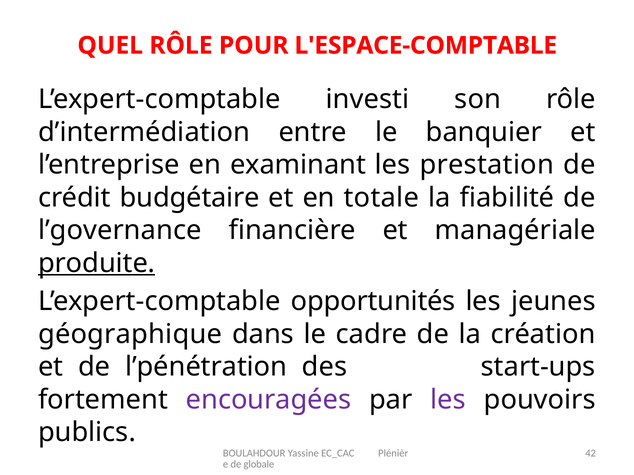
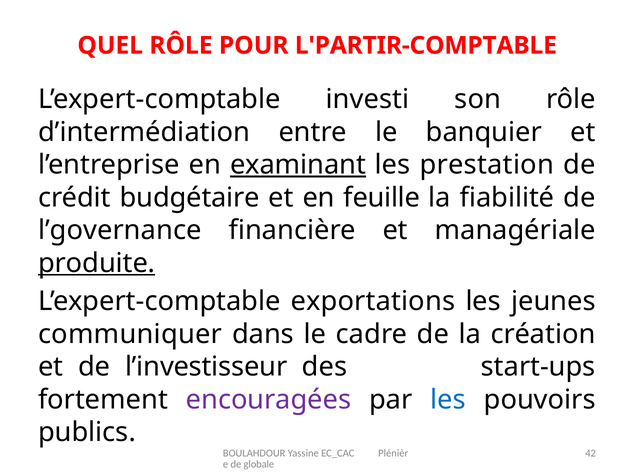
L'ESPACE-COMPTABLE: L'ESPACE-COMPTABLE -> L'PARTIR-COMPTABLE
examinant underline: none -> present
totale: totale -> feuille
opportunités: opportunités -> exportations
géographique: géographique -> communiquer
l’pénétration: l’pénétration -> l’investisseur
les at (448, 400) colour: purple -> blue
